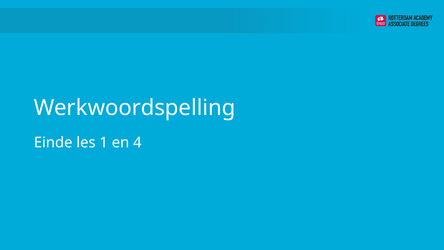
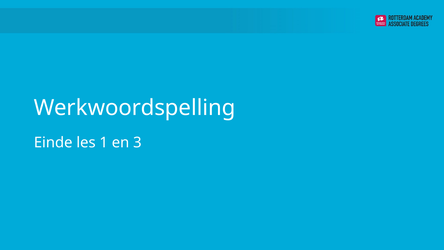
4: 4 -> 3
